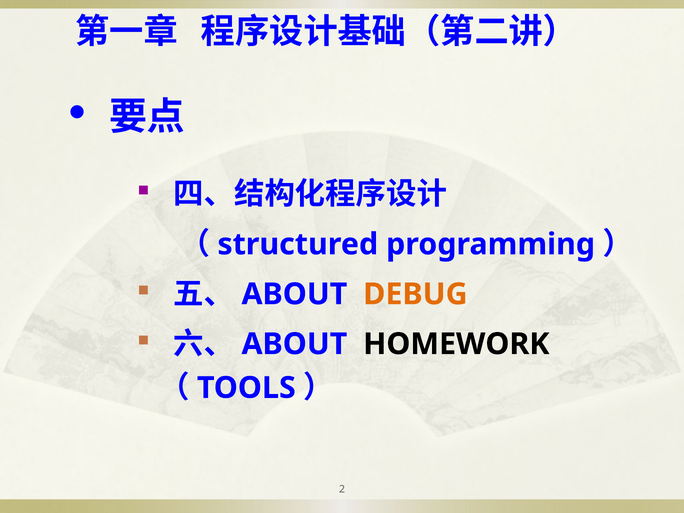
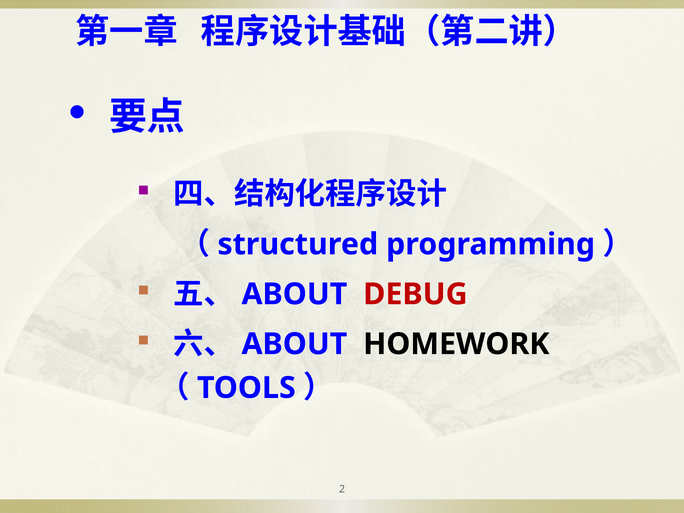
DEBUG colour: orange -> red
